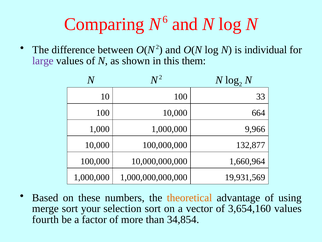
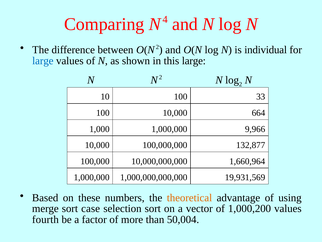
6: 6 -> 4
large at (43, 61) colour: purple -> blue
this them: them -> large
your: your -> case
3,654,160: 3,654,160 -> 1,000,200
34,854: 34,854 -> 50,004
